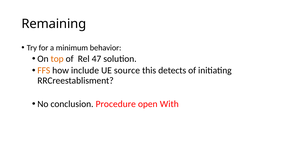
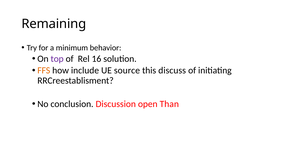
top colour: orange -> purple
47: 47 -> 16
detects: detects -> discuss
Procedure: Procedure -> Discussion
With: With -> Than
